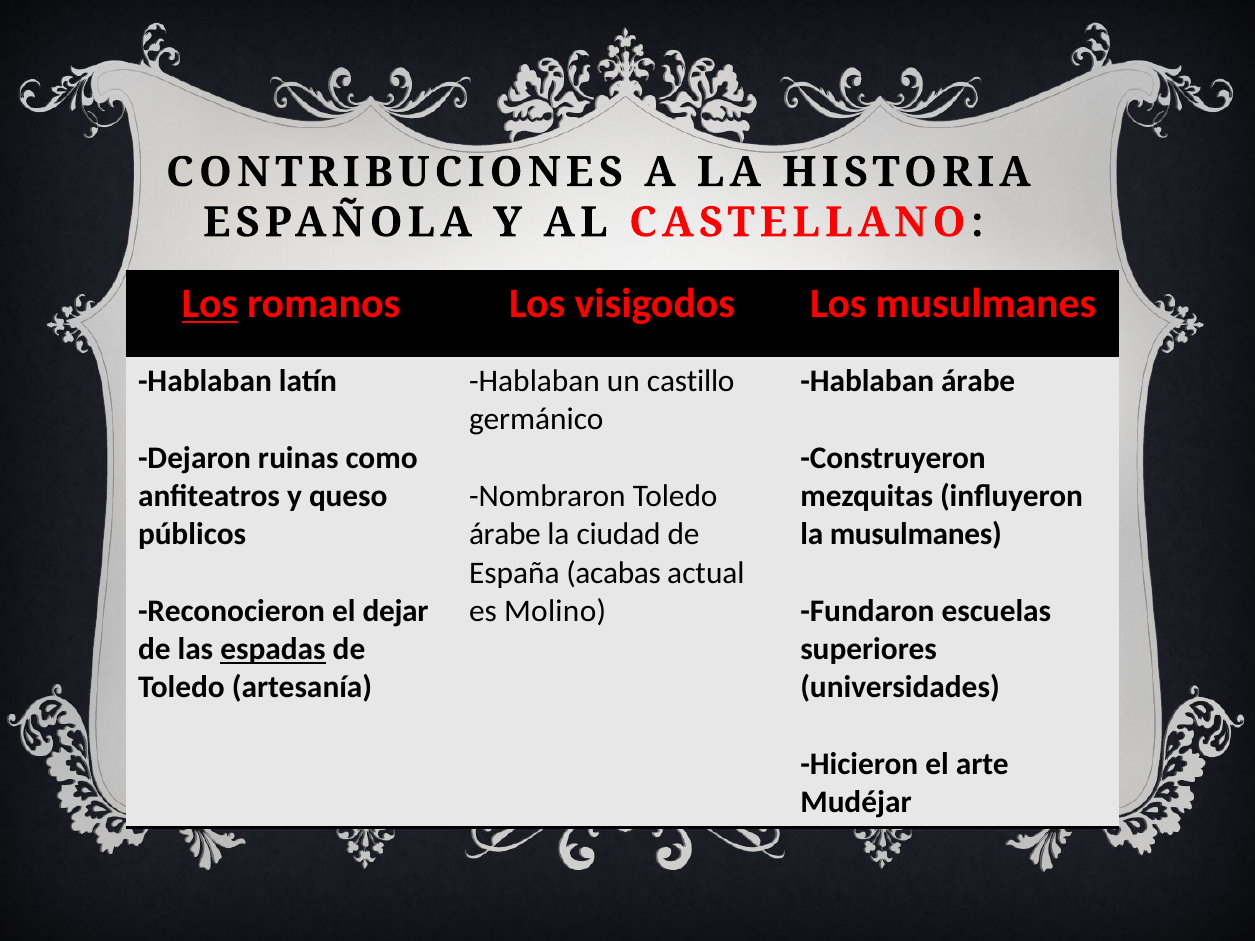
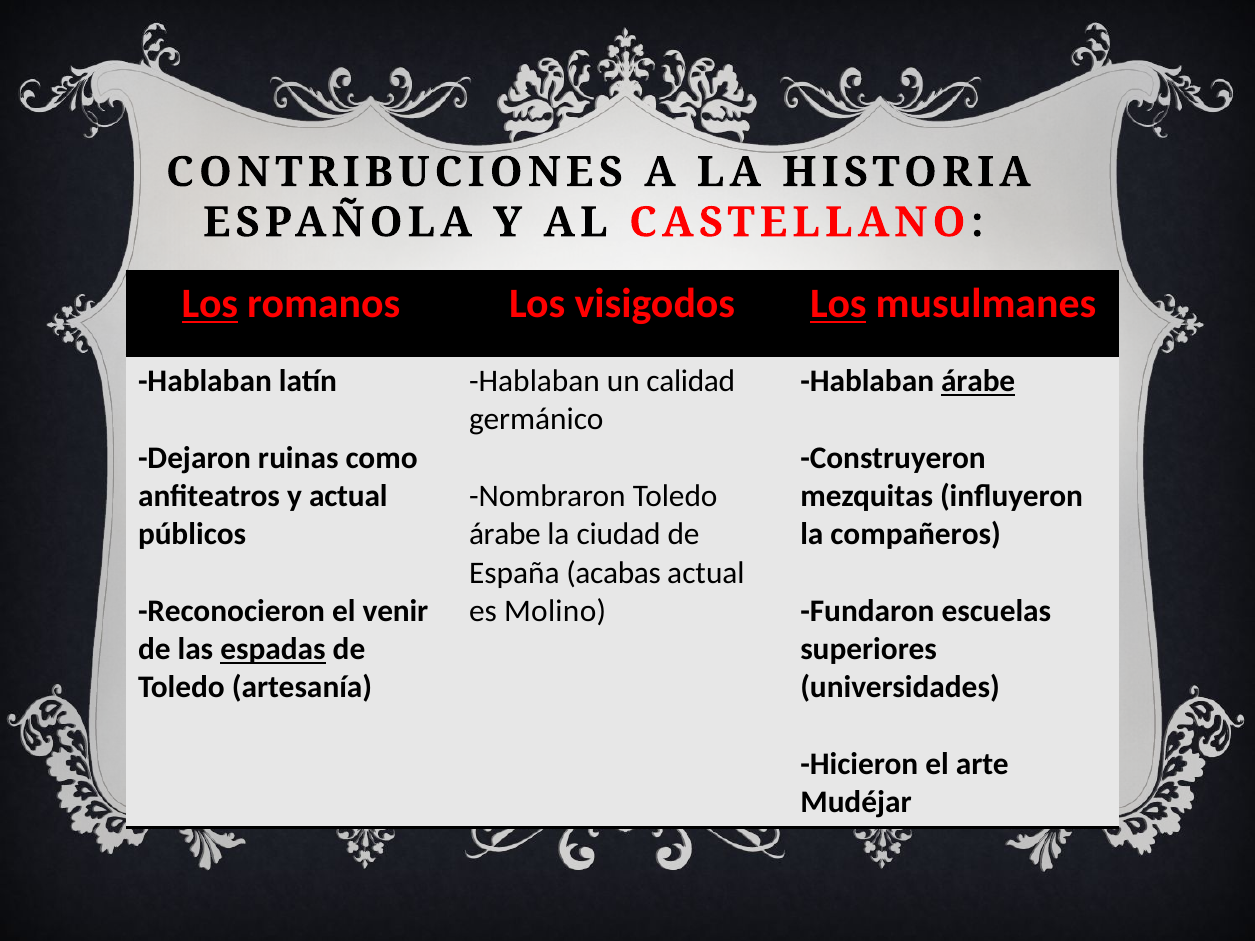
Los at (838, 304) underline: none -> present
castillo: castillo -> calidad
árabe at (978, 381) underline: none -> present
y queso: queso -> actual
la musulmanes: musulmanes -> compañeros
dejar: dejar -> venir
